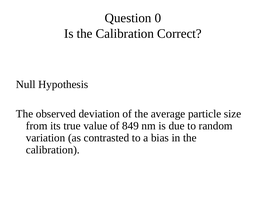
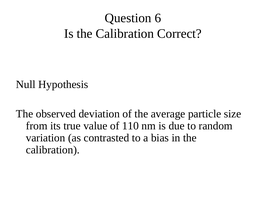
0: 0 -> 6
849: 849 -> 110
